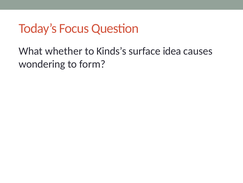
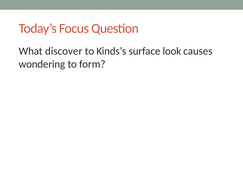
whether: whether -> discover
idea: idea -> look
